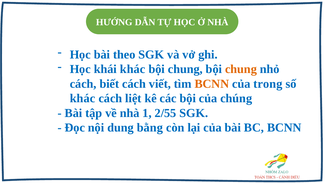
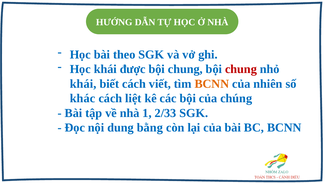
khái khác: khác -> được
chung at (241, 69) colour: orange -> red
cách at (83, 84): cách -> khái
trong: trong -> nhiên
2/55: 2/55 -> 2/33
